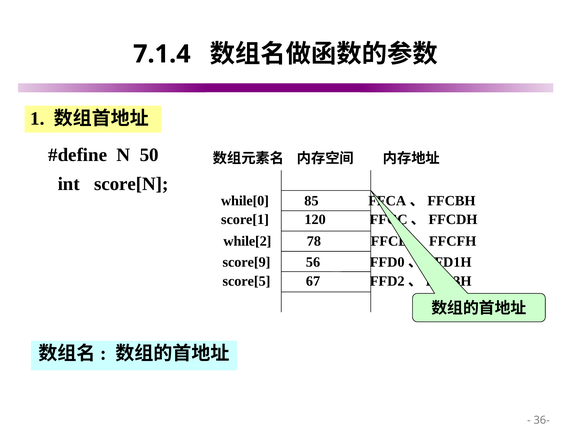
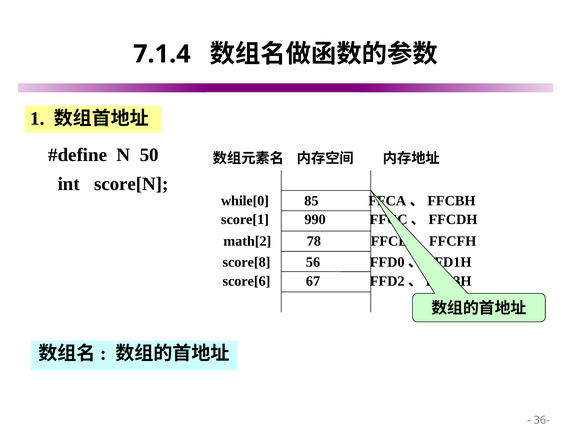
120: 120 -> 990
while[2: while[2 -> math[2
score[9: score[9 -> score[8
score[5: score[5 -> score[6
